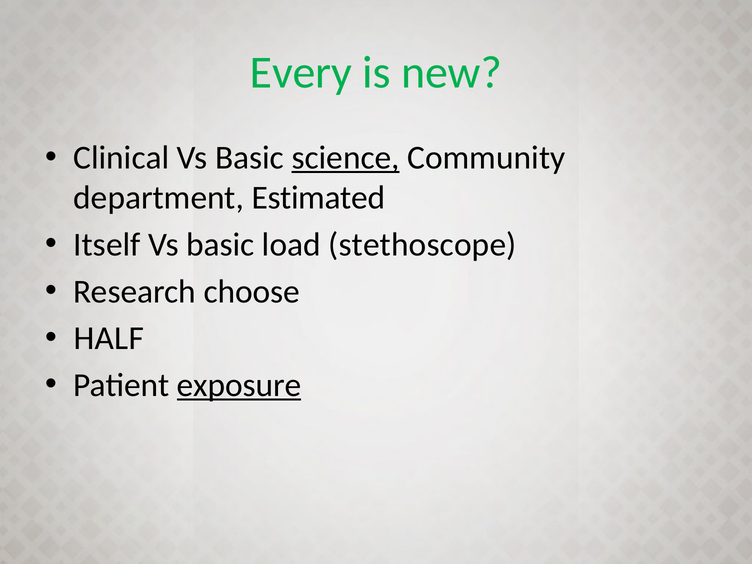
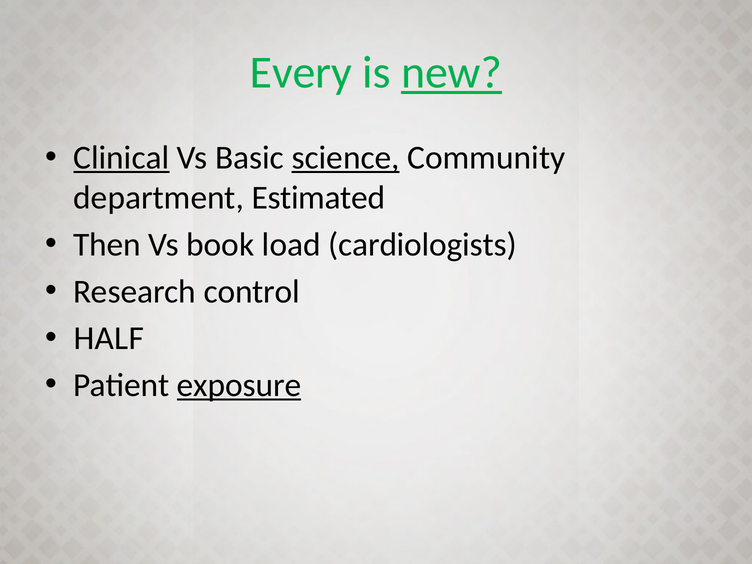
new underline: none -> present
Clinical underline: none -> present
Itself: Itself -> Then
basic at (220, 245): basic -> book
stethoscope: stethoscope -> cardiologists
choose: choose -> control
